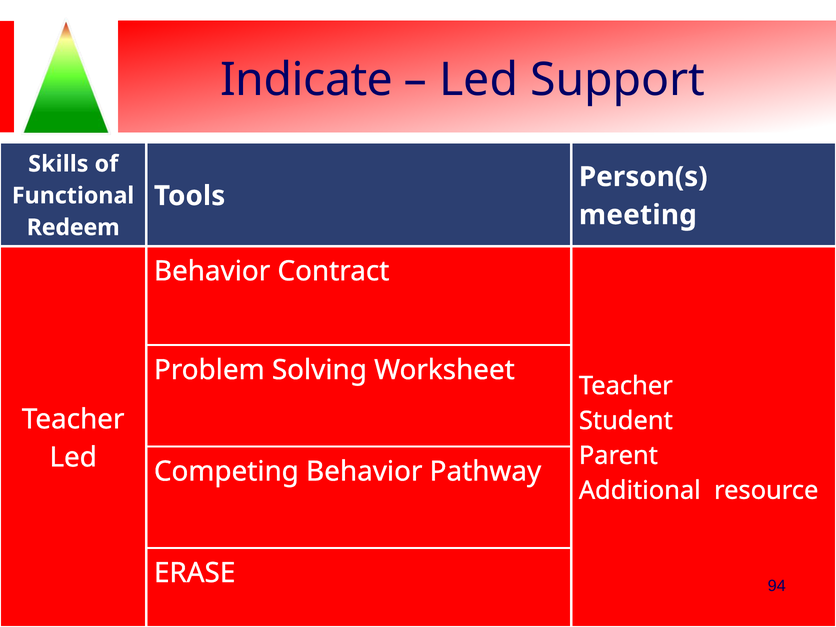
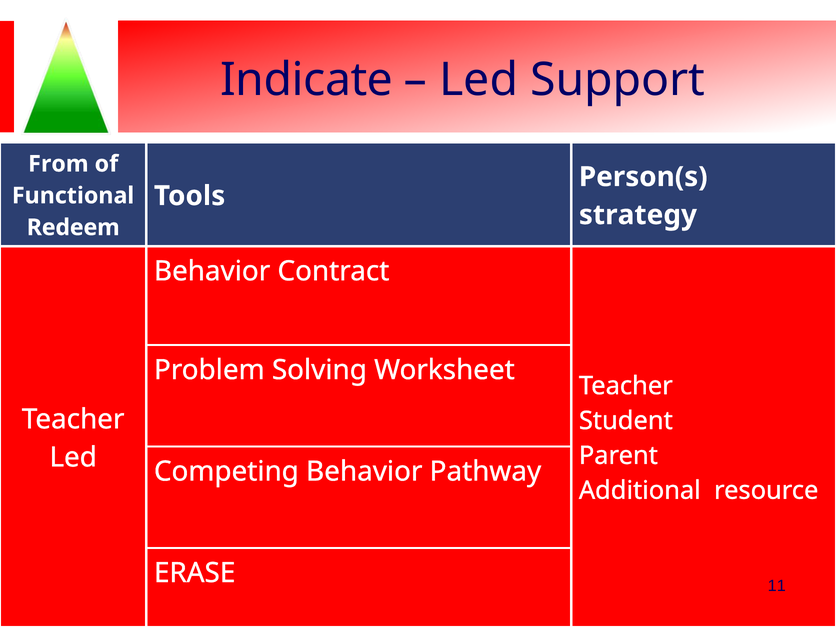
Skills: Skills -> From
meeting: meeting -> strategy
94: 94 -> 11
